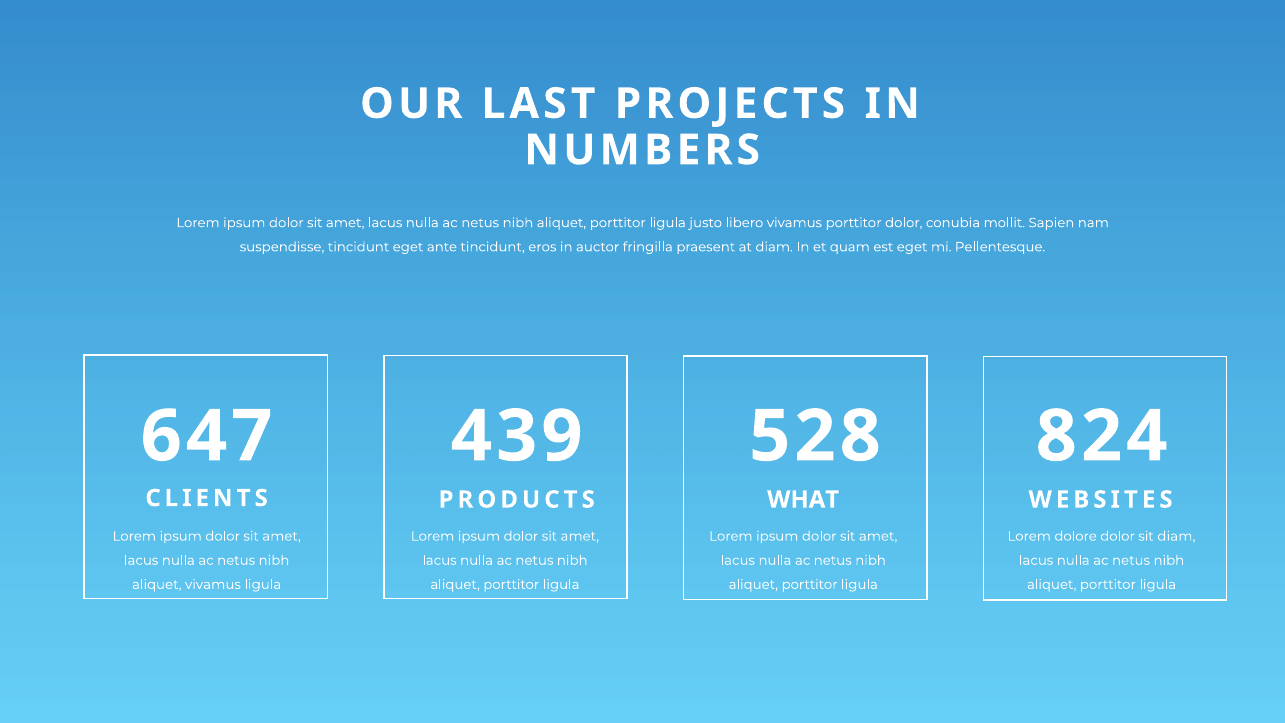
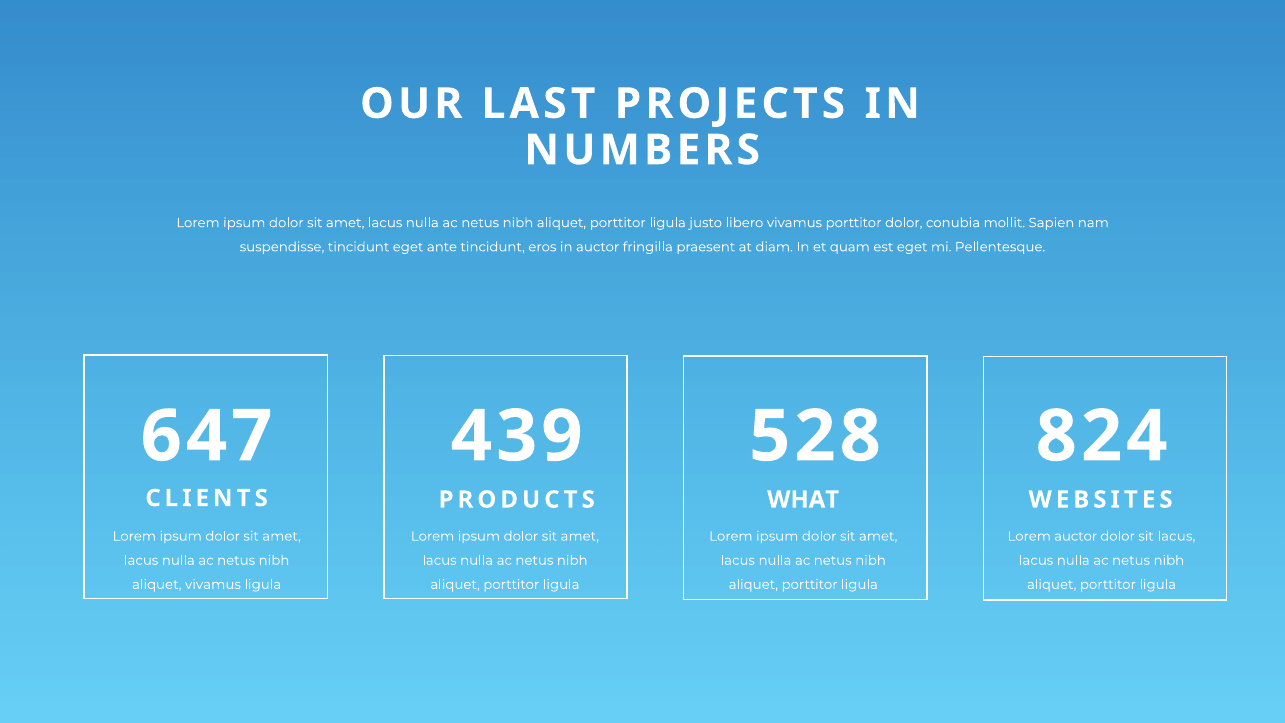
Lorem dolore: dolore -> auctor
sit diam: diam -> lacus
